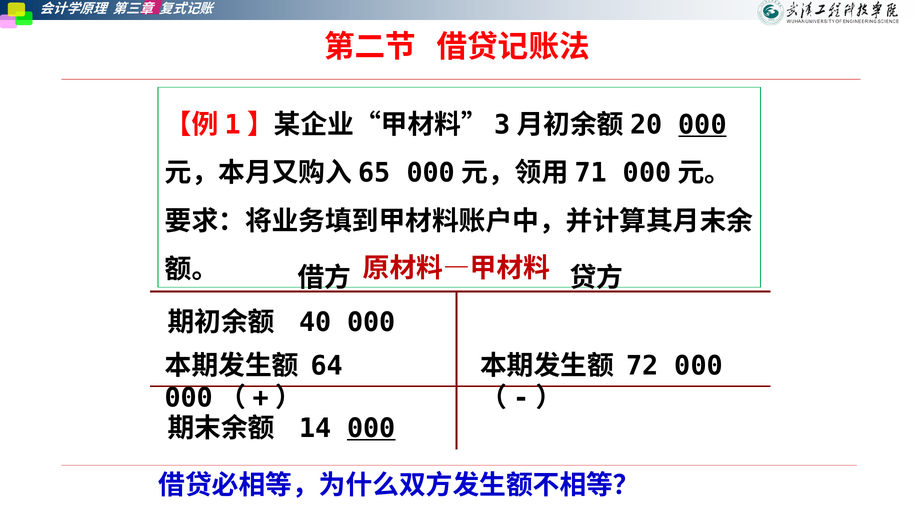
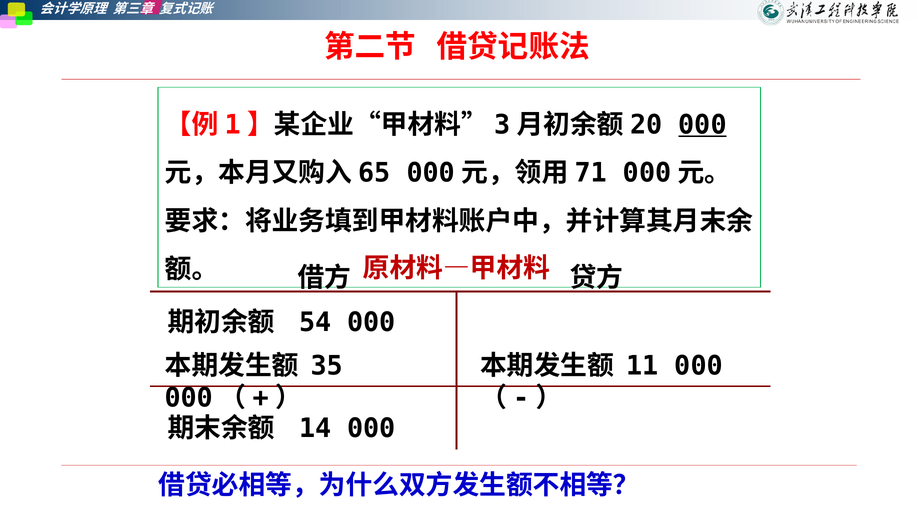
40: 40 -> 54
64: 64 -> 35
72: 72 -> 11
000 at (371, 428) underline: present -> none
